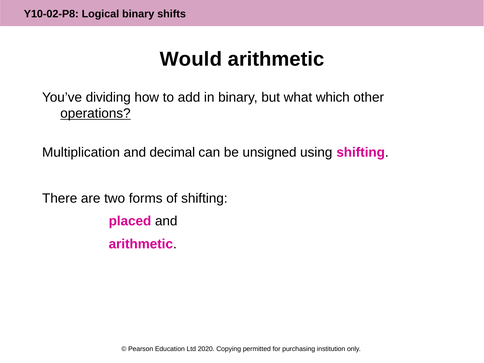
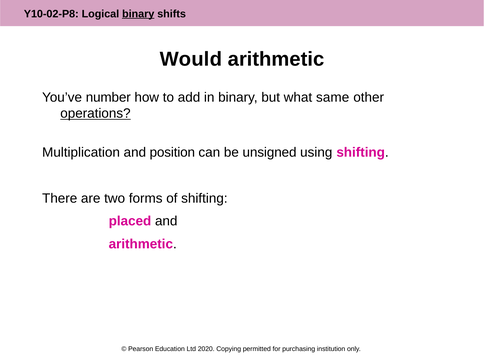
binary at (138, 14) underline: none -> present
dividing: dividing -> number
which: which -> same
decimal: decimal -> position
